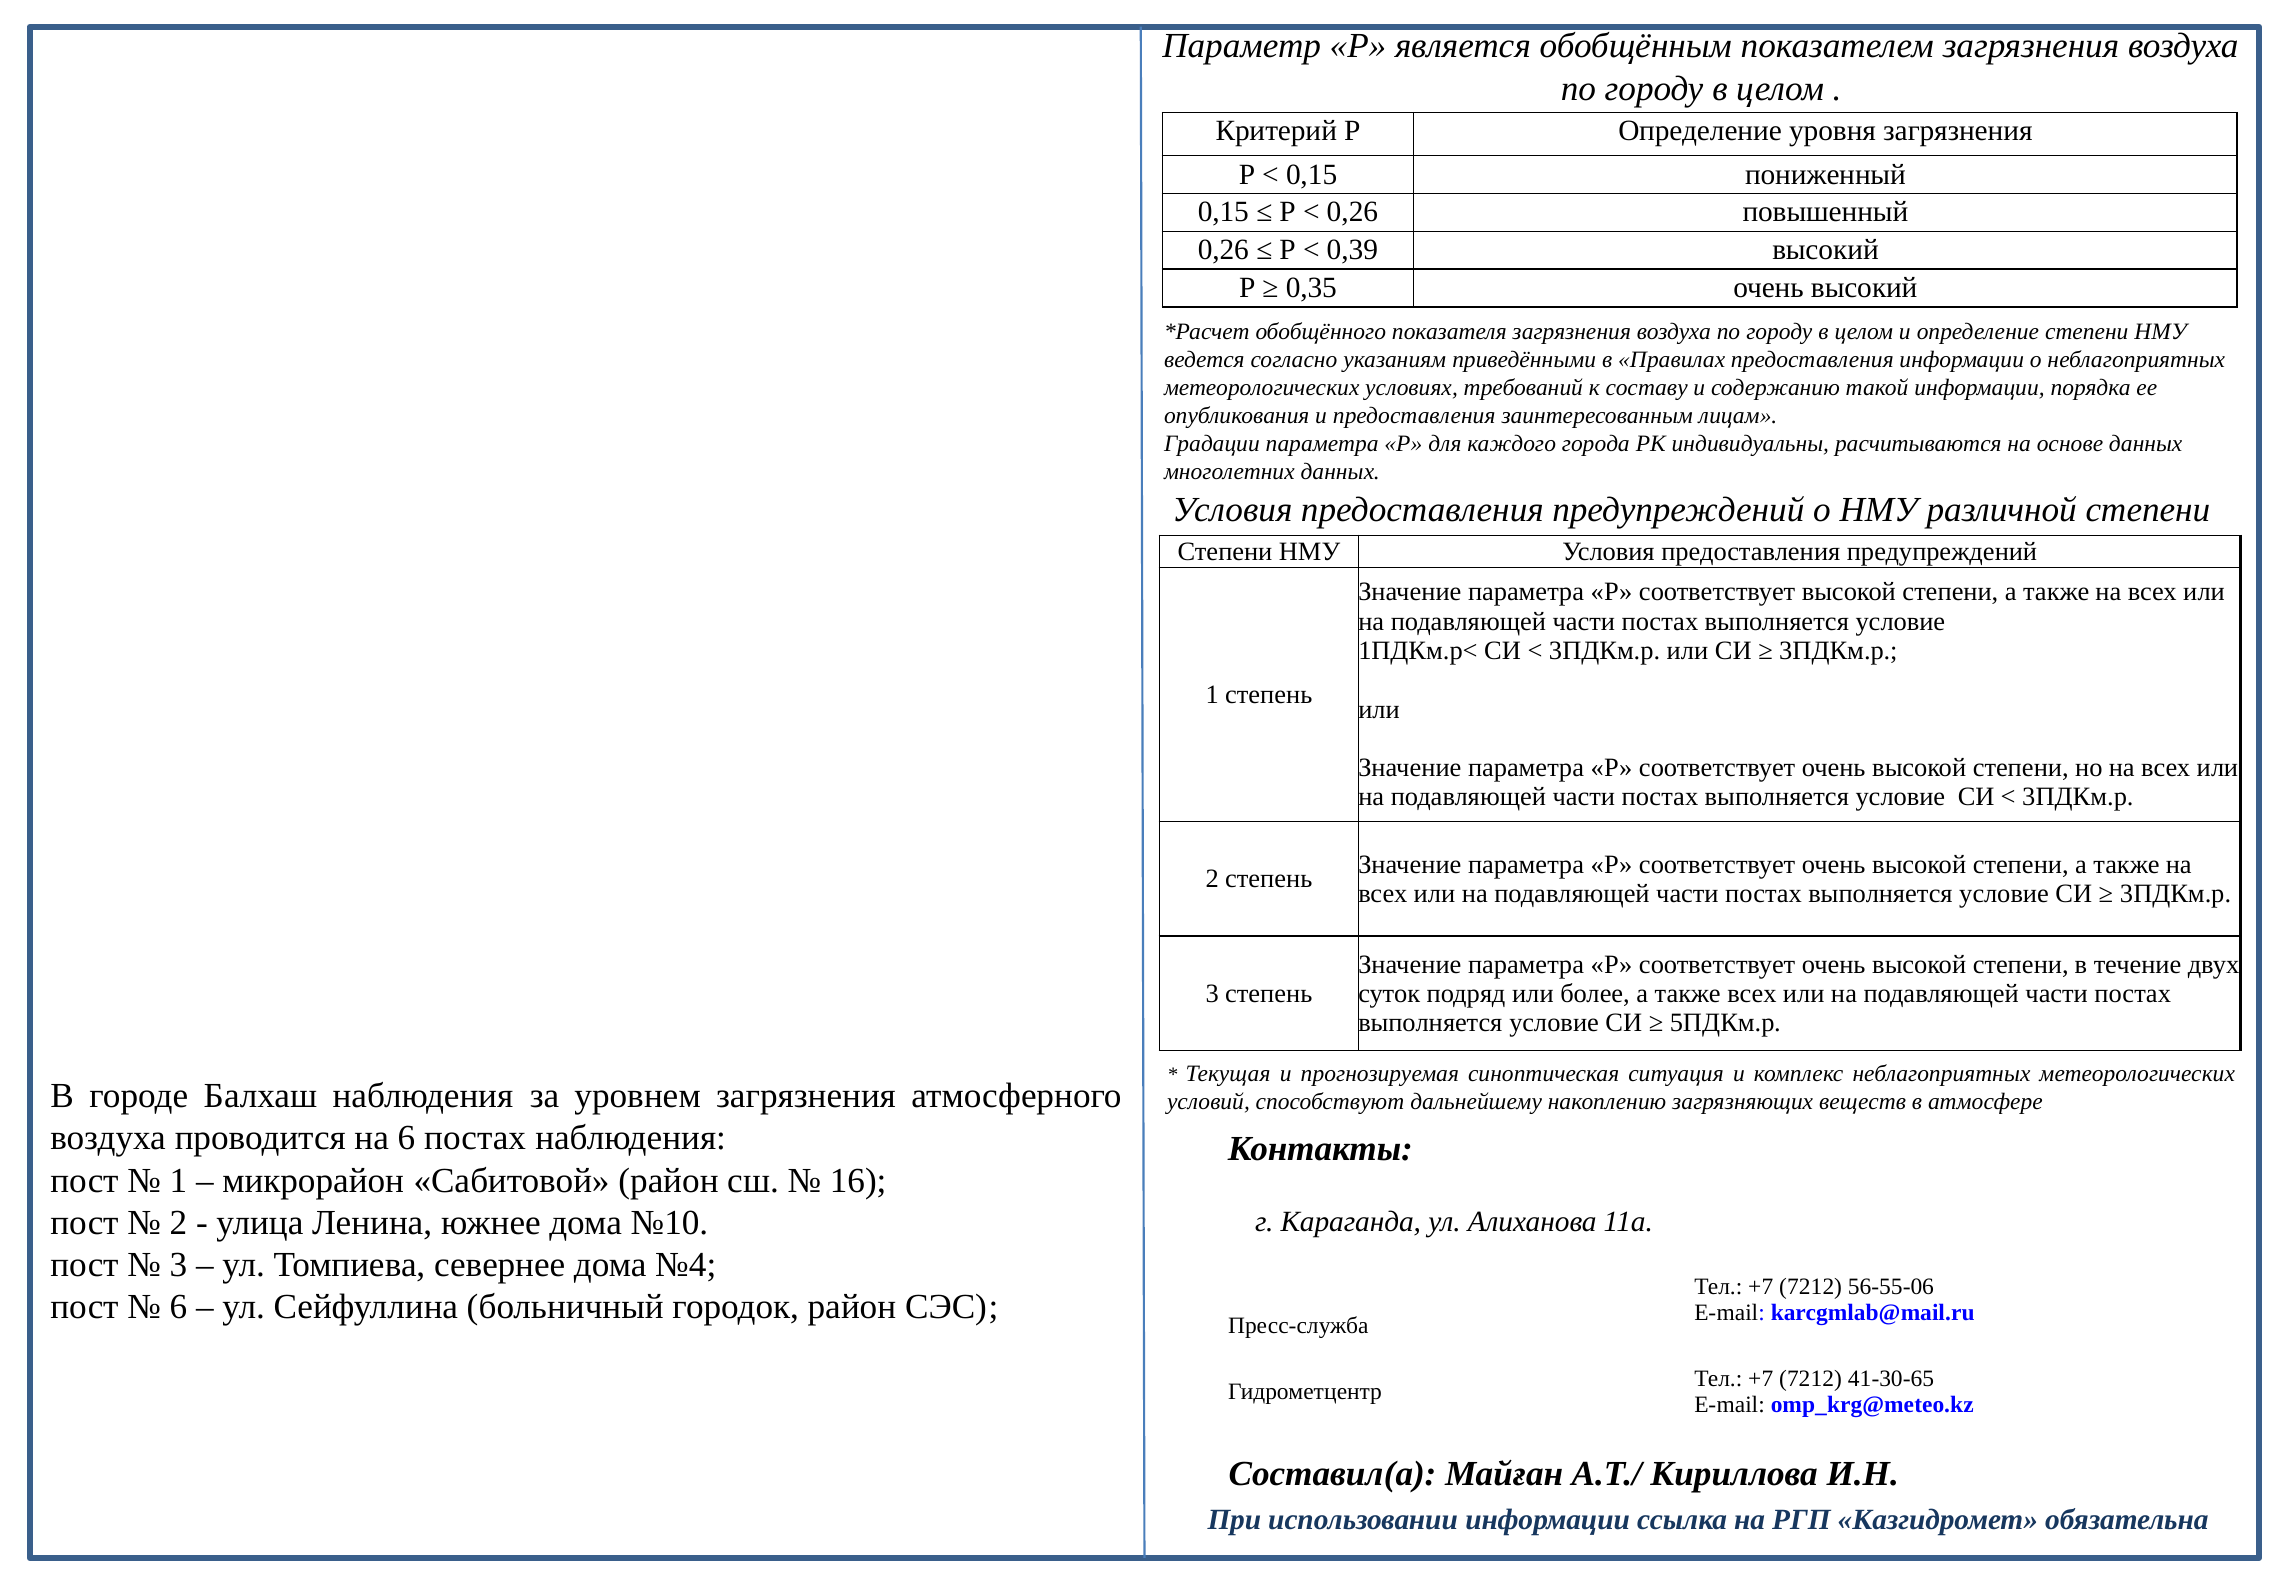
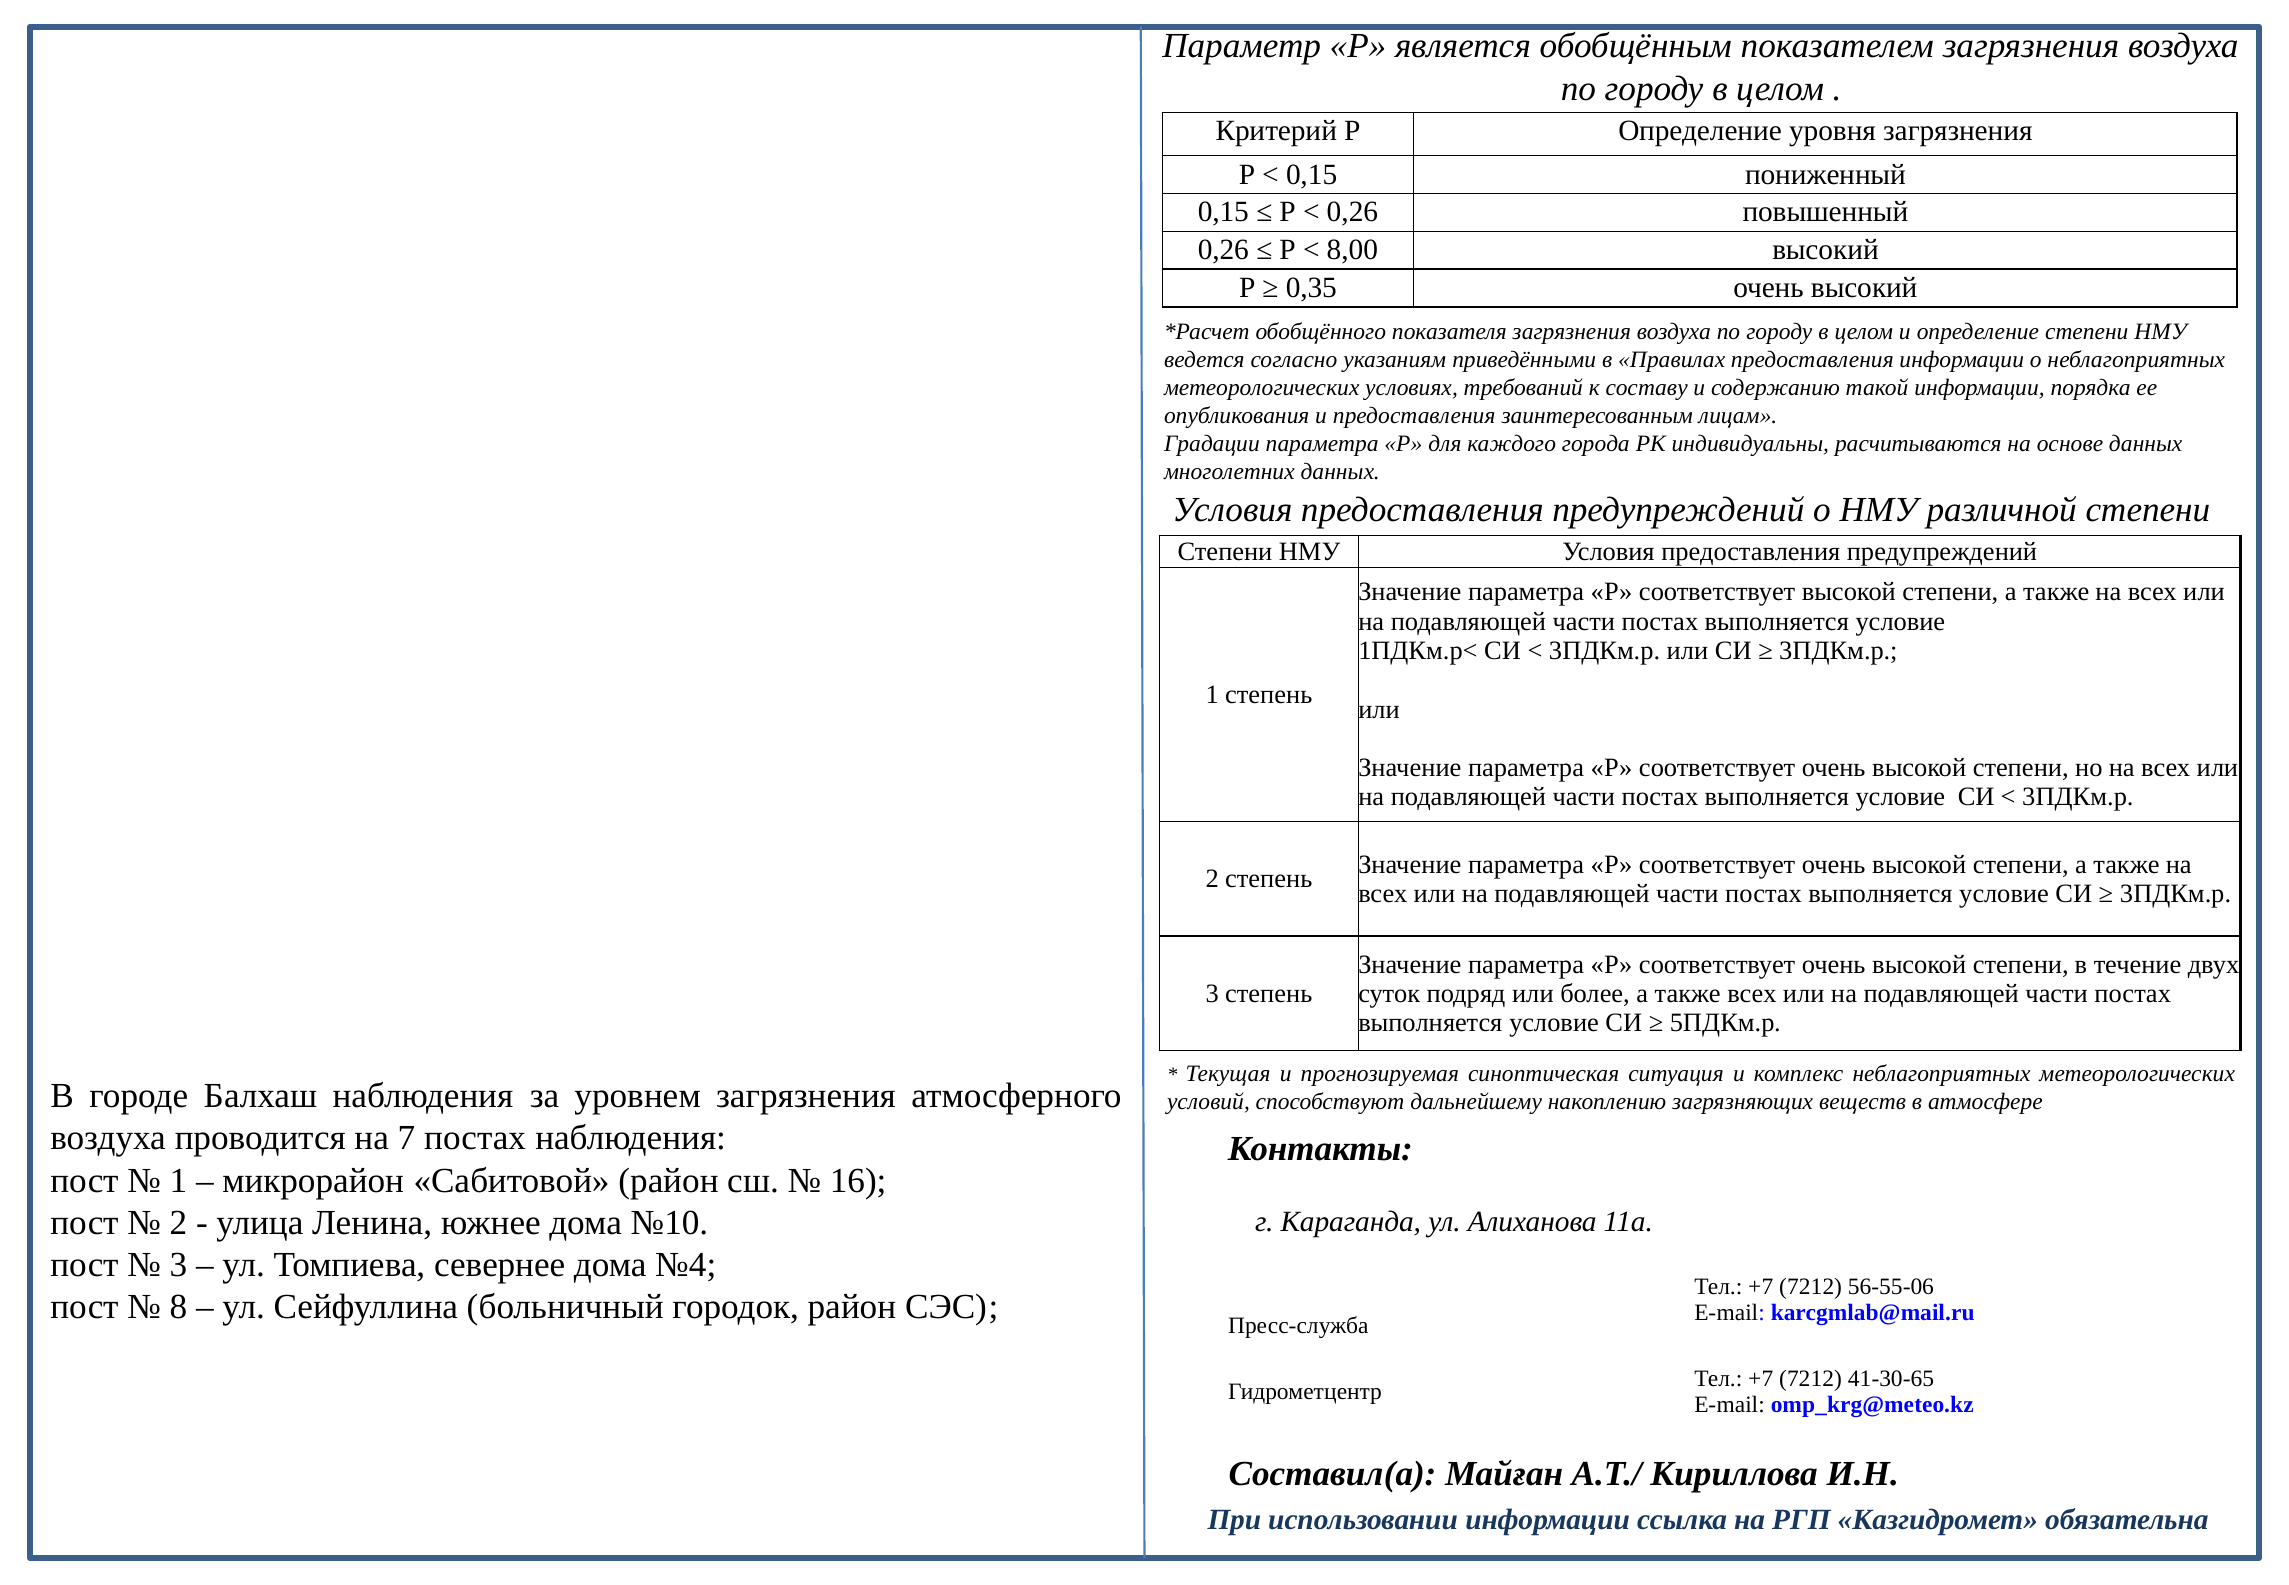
0,39: 0,39 -> 8,00
на 6: 6 -> 7
6 at (178, 1307): 6 -> 8
